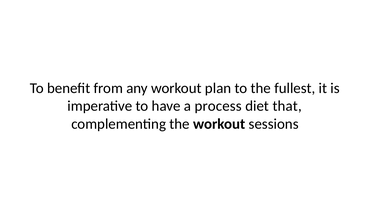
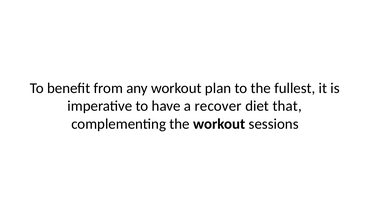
process: process -> recover
